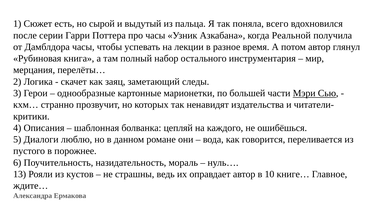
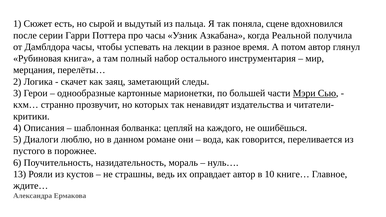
всего: всего -> сцене
